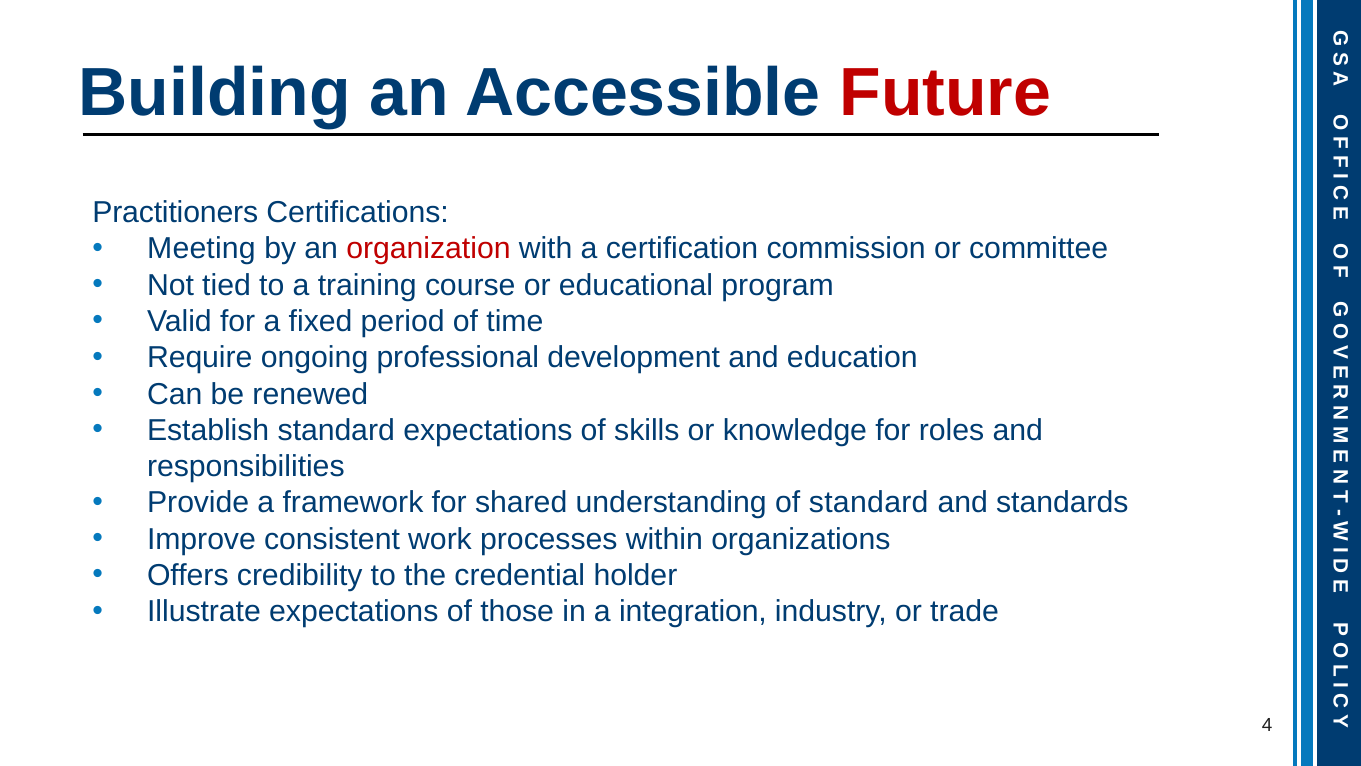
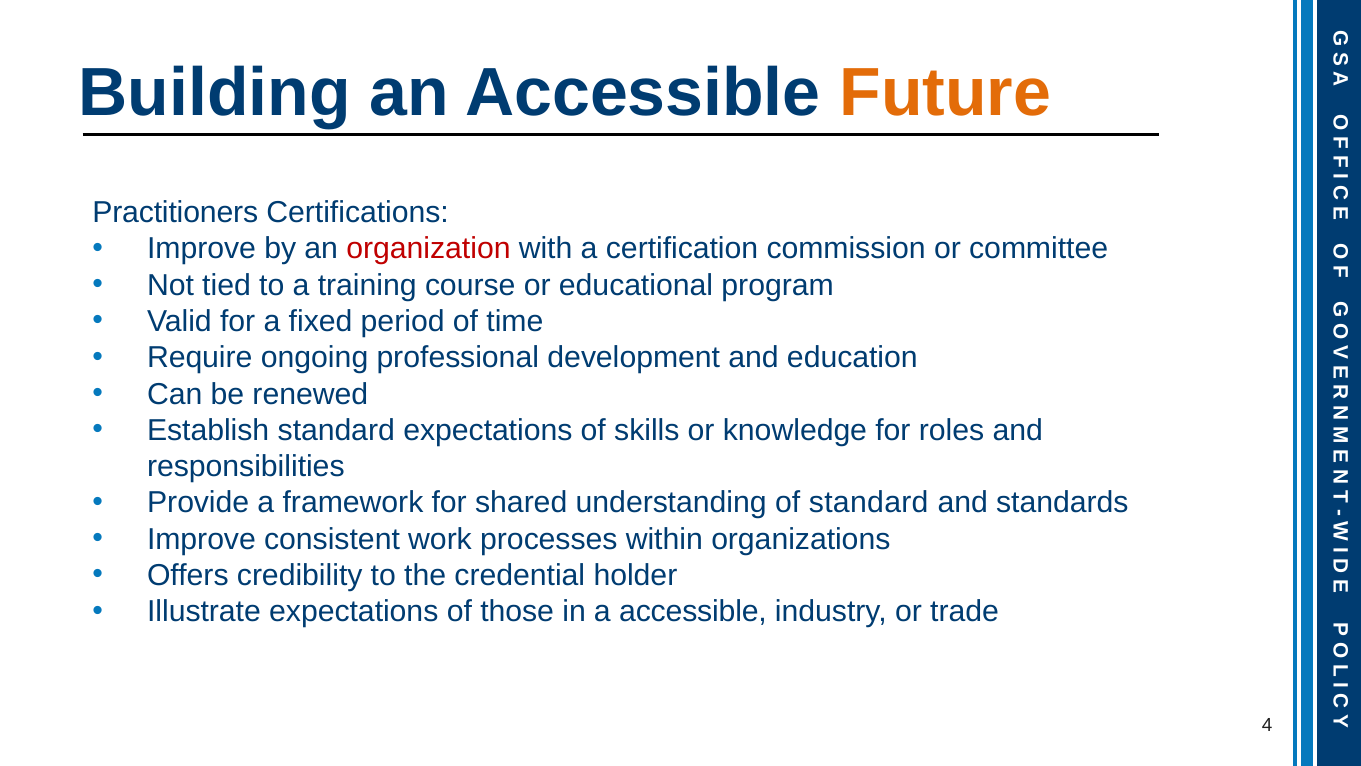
Future colour: red -> orange
Meeting at (201, 249): Meeting -> Improve
a integration: integration -> accessible
